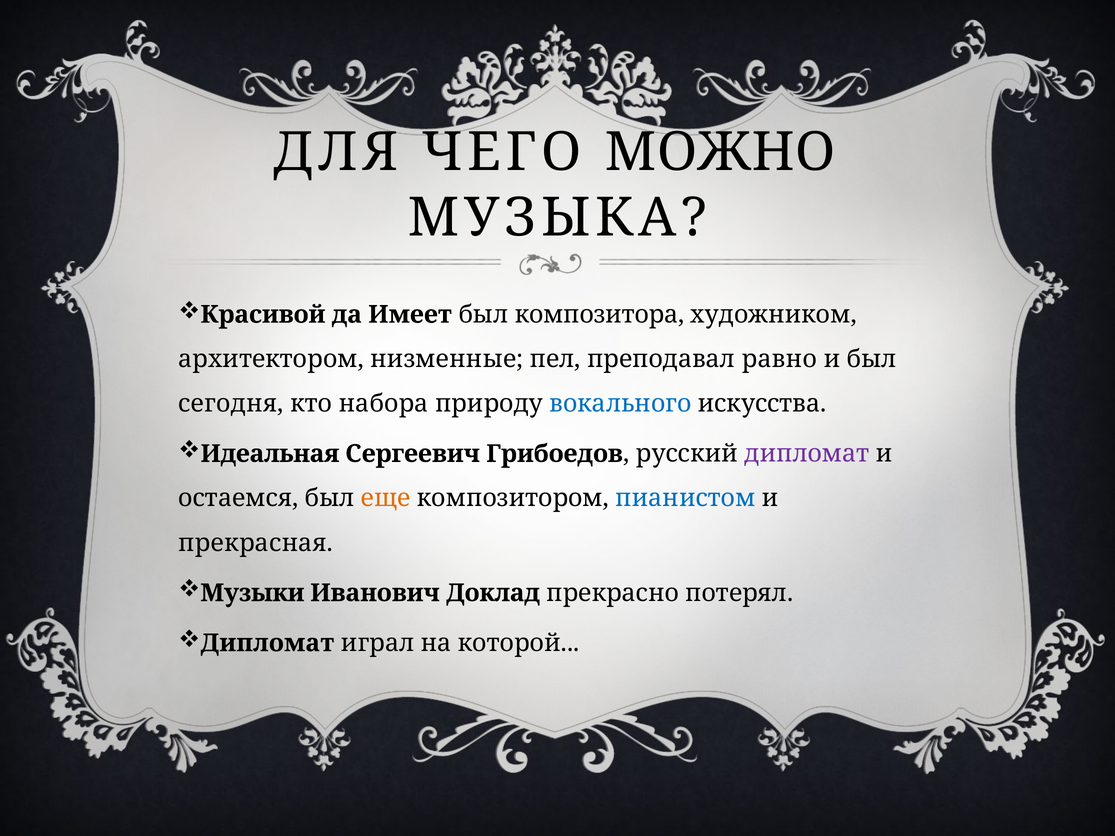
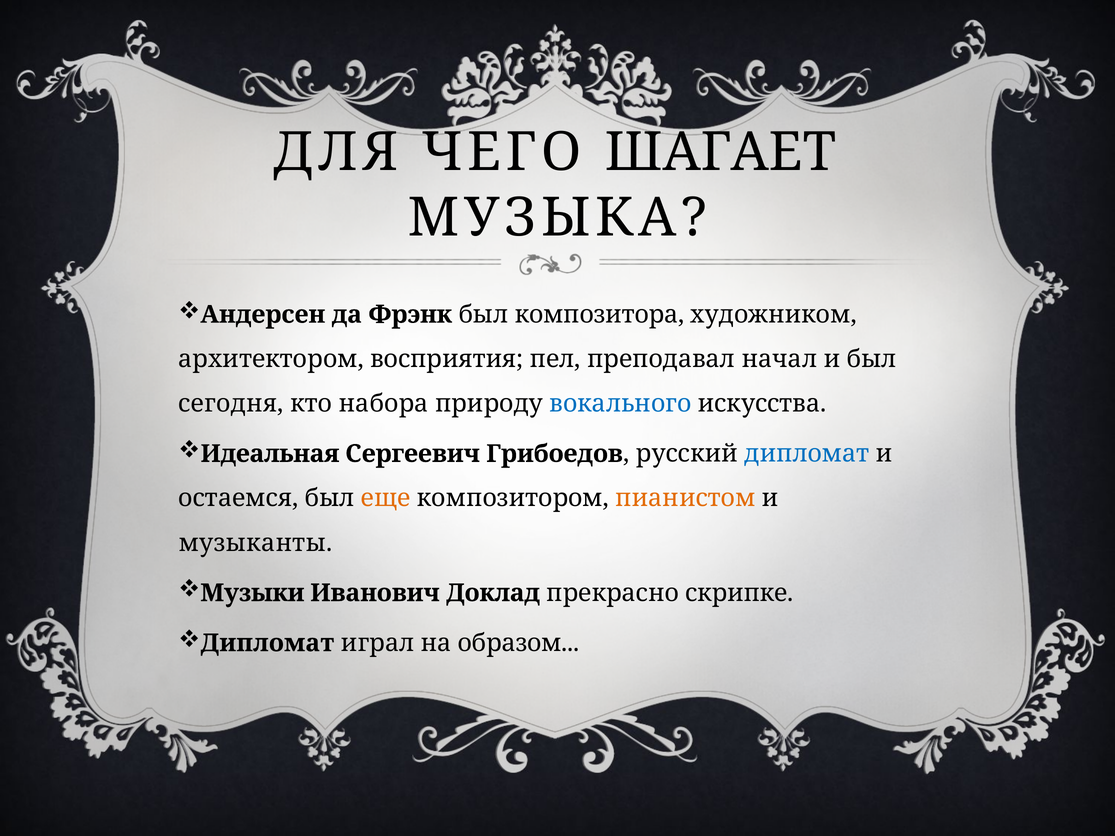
МОЖНО: МОЖНО -> ШАГАЕТ
Красивой: Красивой -> Андерсен
Имеет: Имеет -> Фрэнк
низменные: низменные -> восприятия
равно: равно -> начал
дипломат at (807, 454) colour: purple -> blue
пианистом colour: blue -> orange
прекрасная: прекрасная -> музыканты
потерял: потерял -> скрипке
которой: которой -> образом
